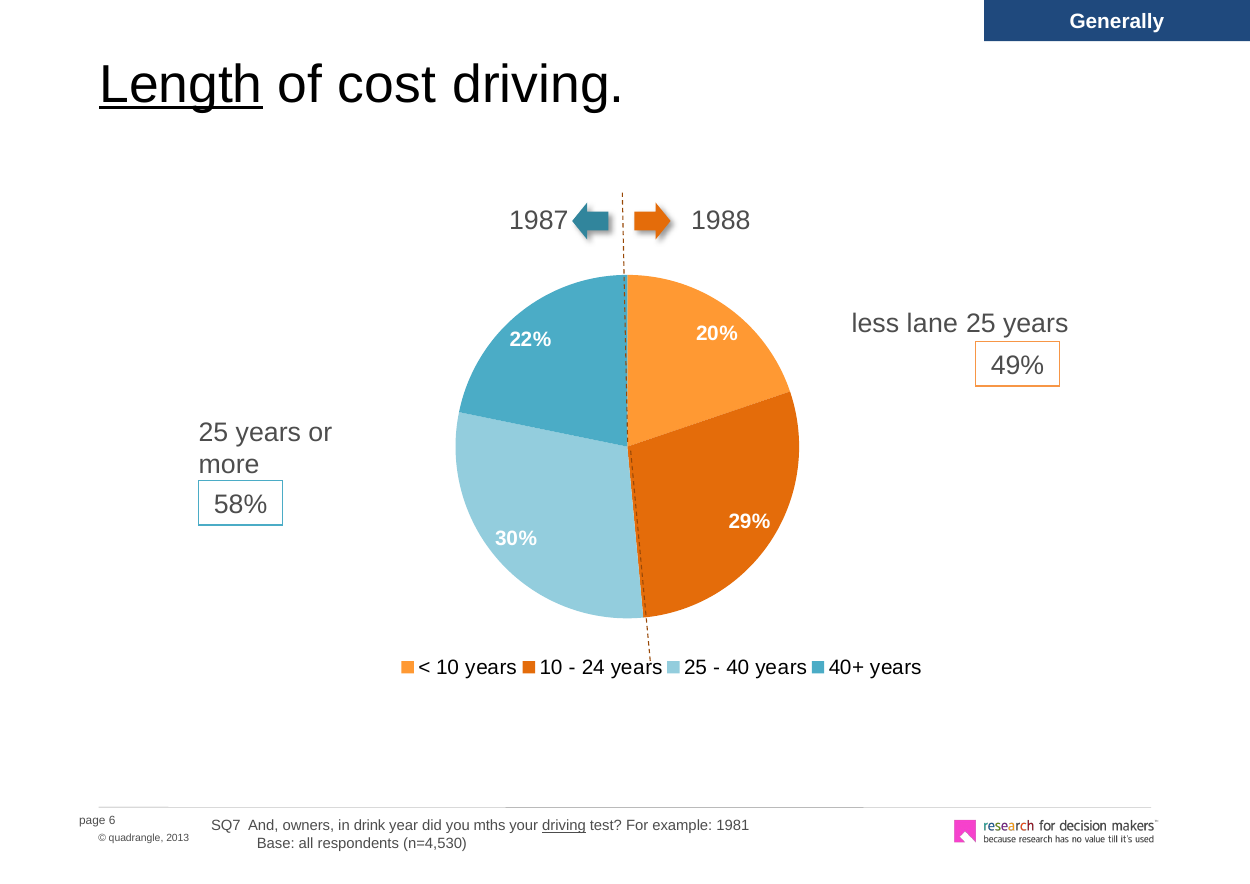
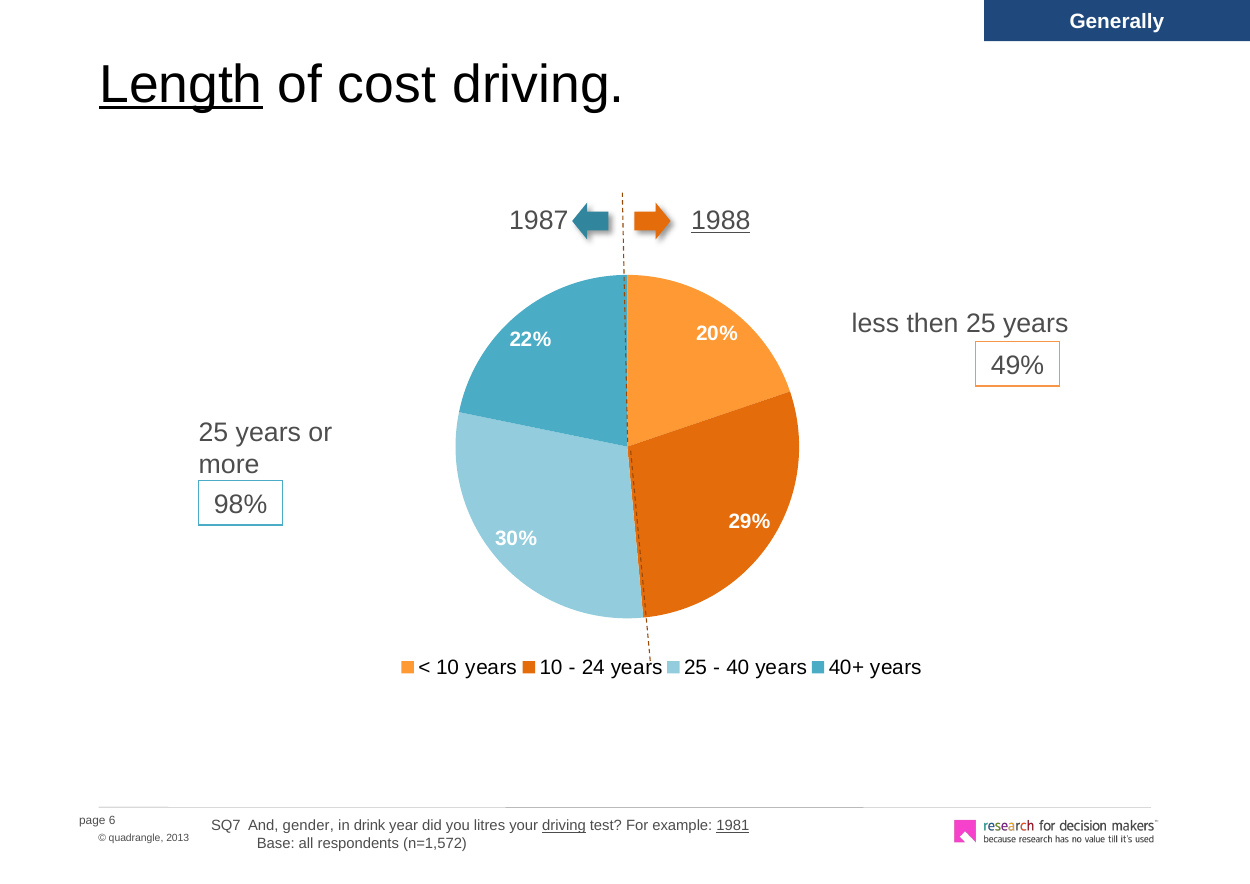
1988 underline: none -> present
lane: lane -> then
58%: 58% -> 98%
owners: owners -> gender
mths: mths -> litres
1981 underline: none -> present
n=4,530: n=4,530 -> n=1,572
